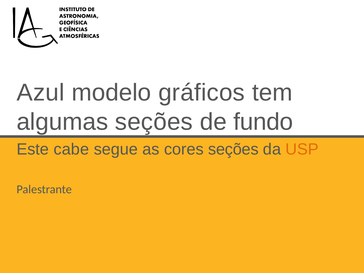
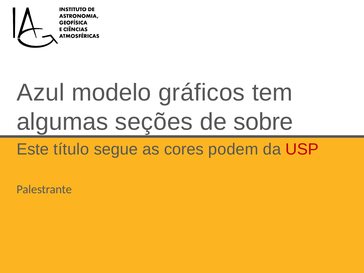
fundo: fundo -> sobre
cabe: cabe -> título
cores seções: seções -> podem
USP colour: orange -> red
